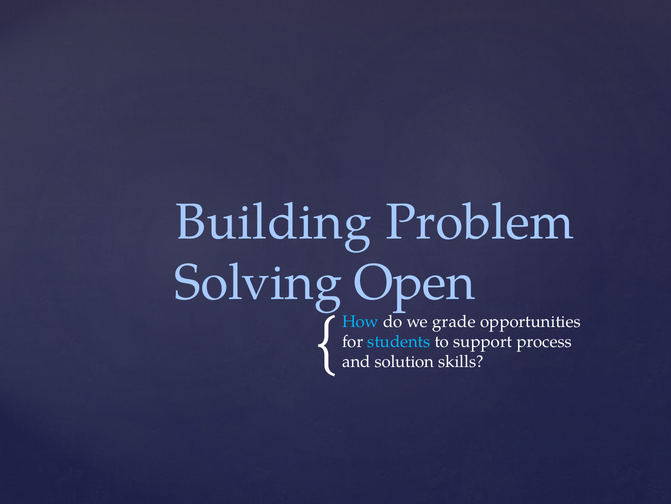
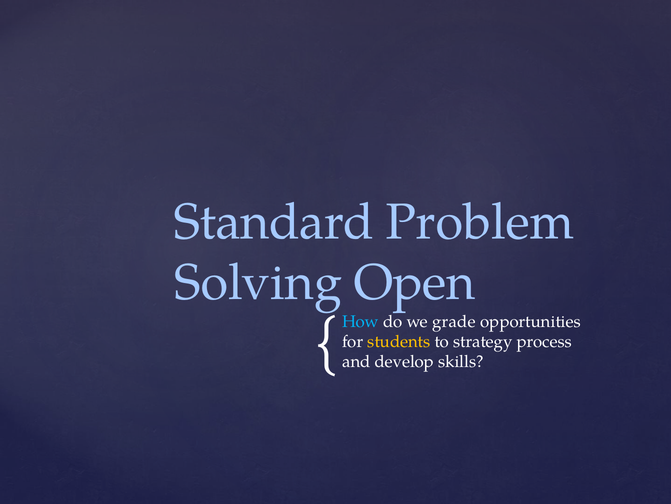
Building: Building -> Standard
students colour: light blue -> yellow
support: support -> strategy
solution: solution -> develop
